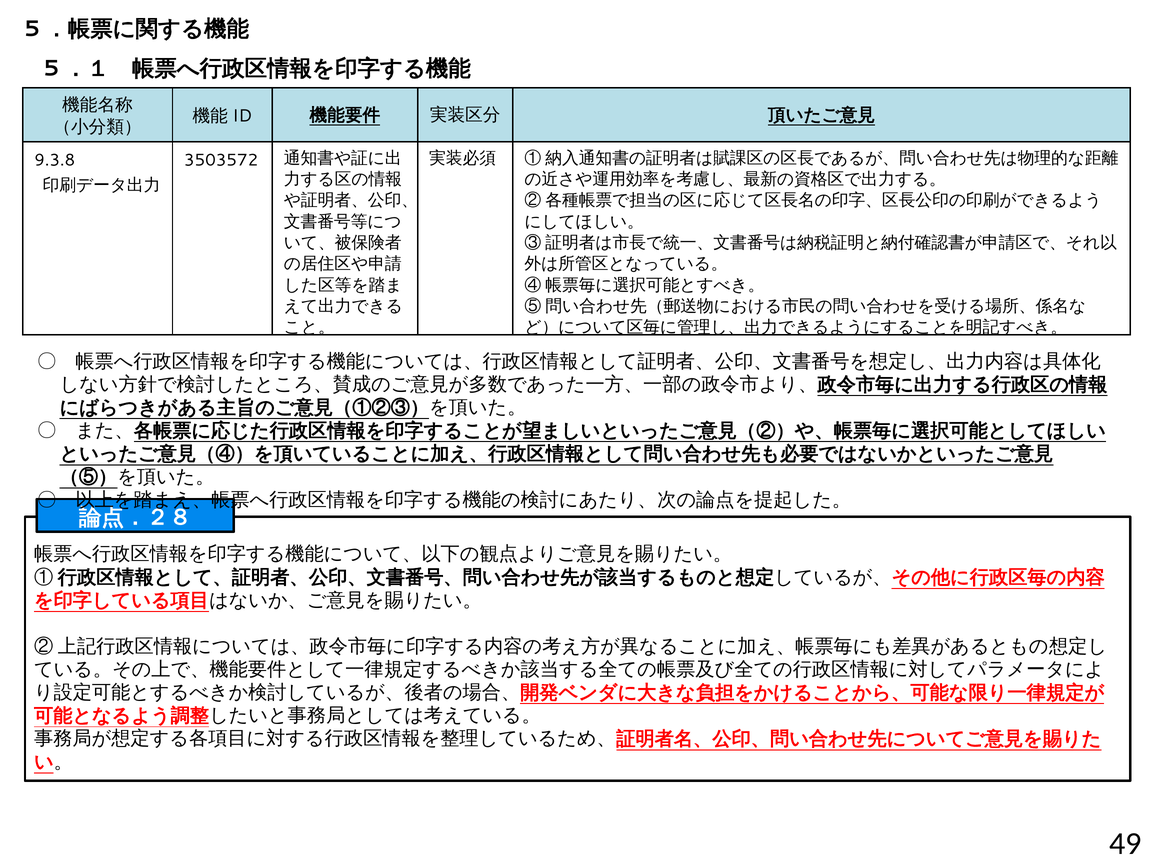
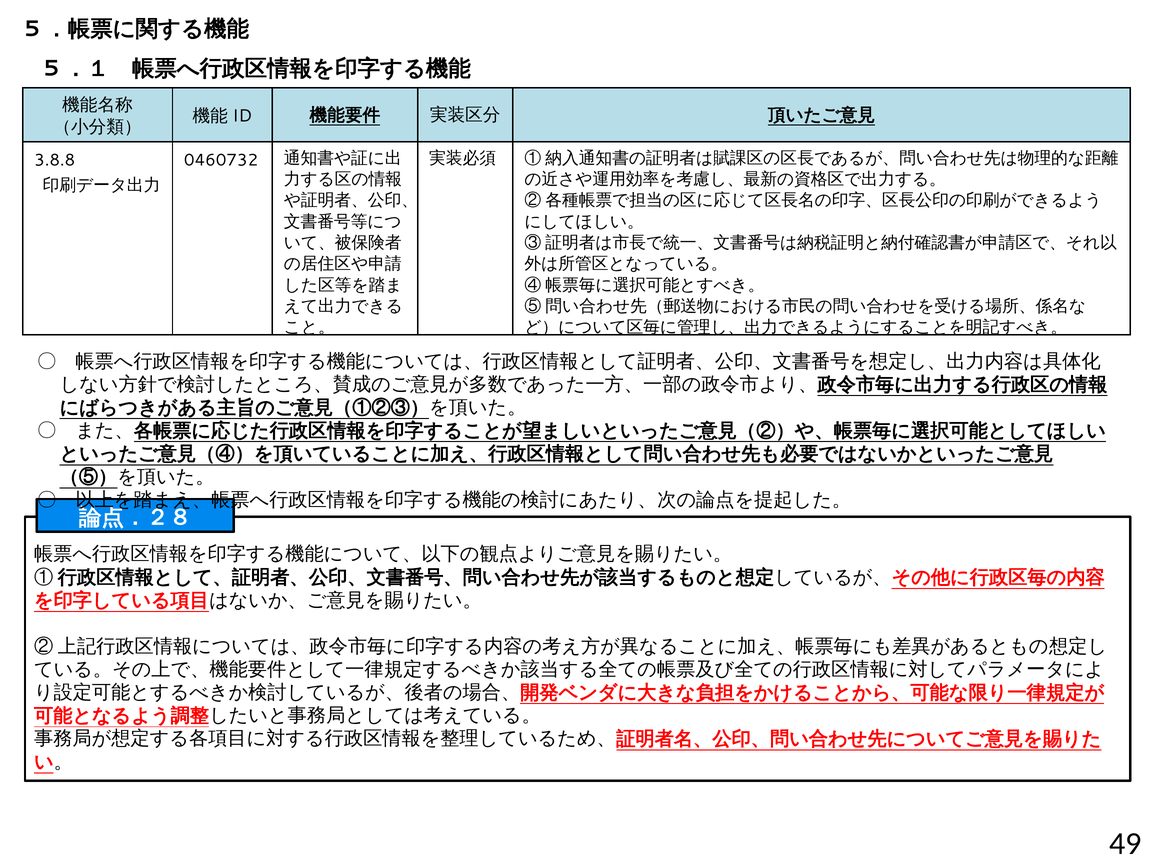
9.3.8: 9.3.8 -> 3.8.8
3503572: 3503572 -> 0460732
